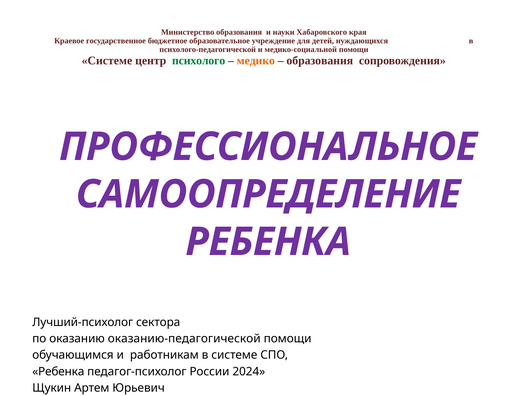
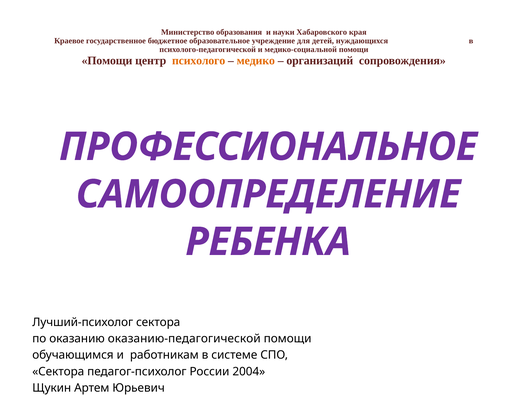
Системе at (107, 61): Системе -> Помощи
психолого colour: green -> orange
образования at (320, 61): образования -> организаций
Ребенка at (58, 372): Ребенка -> Сектора
2024: 2024 -> 2004
